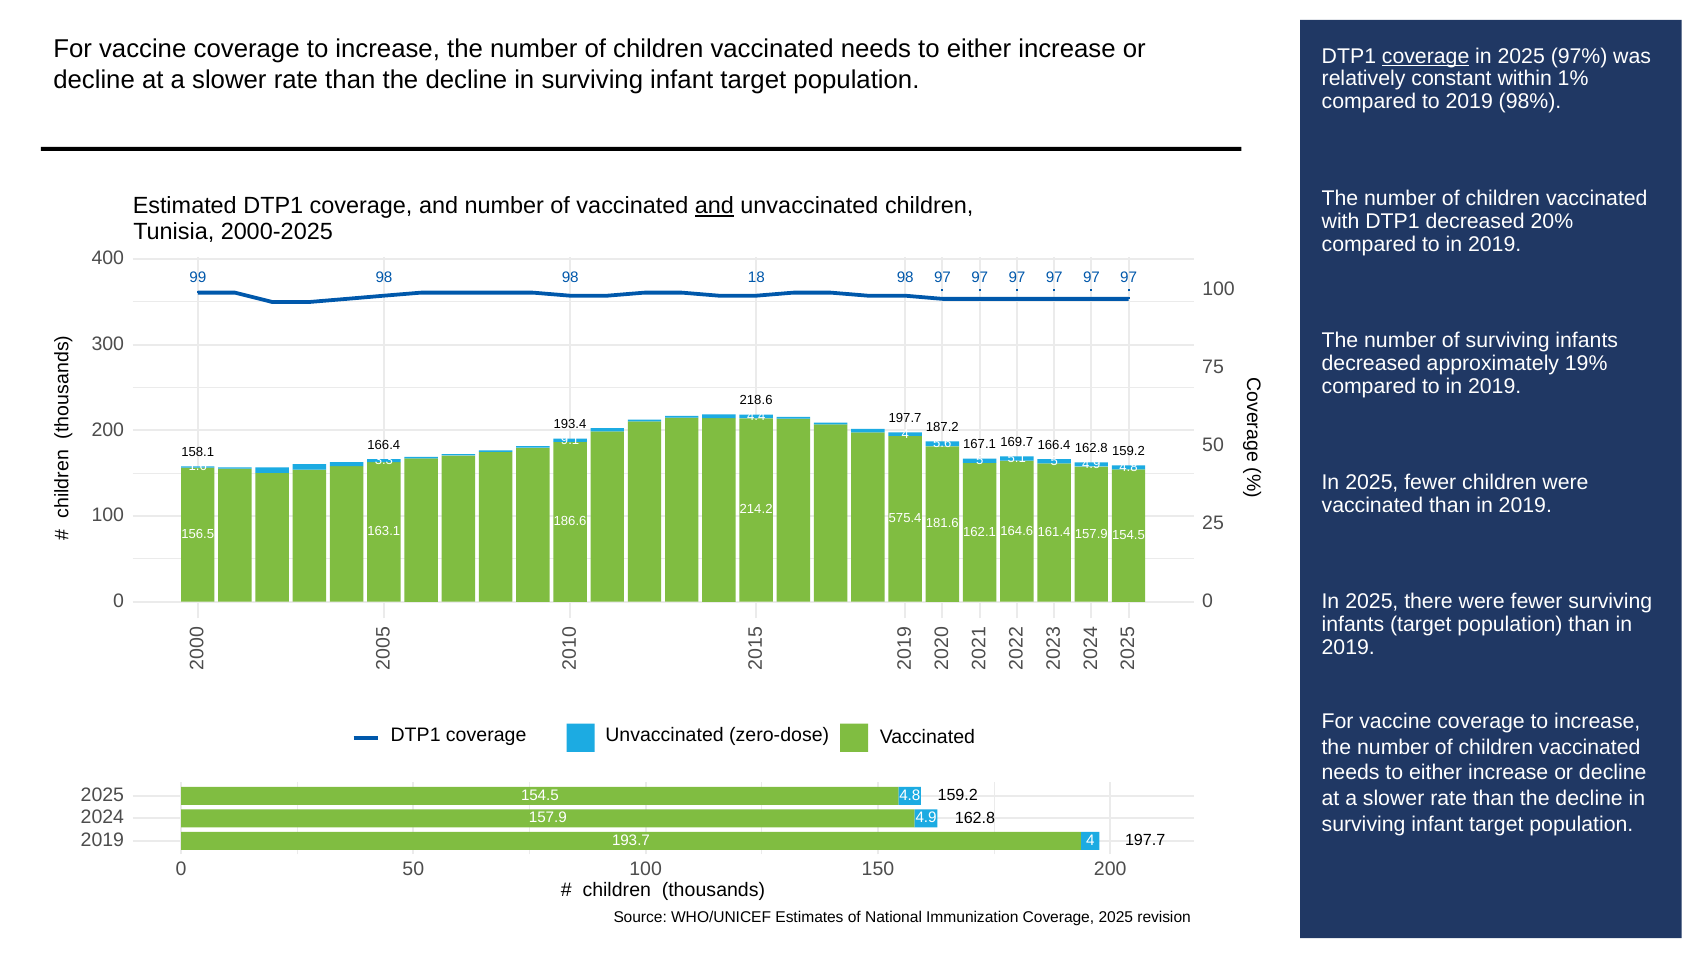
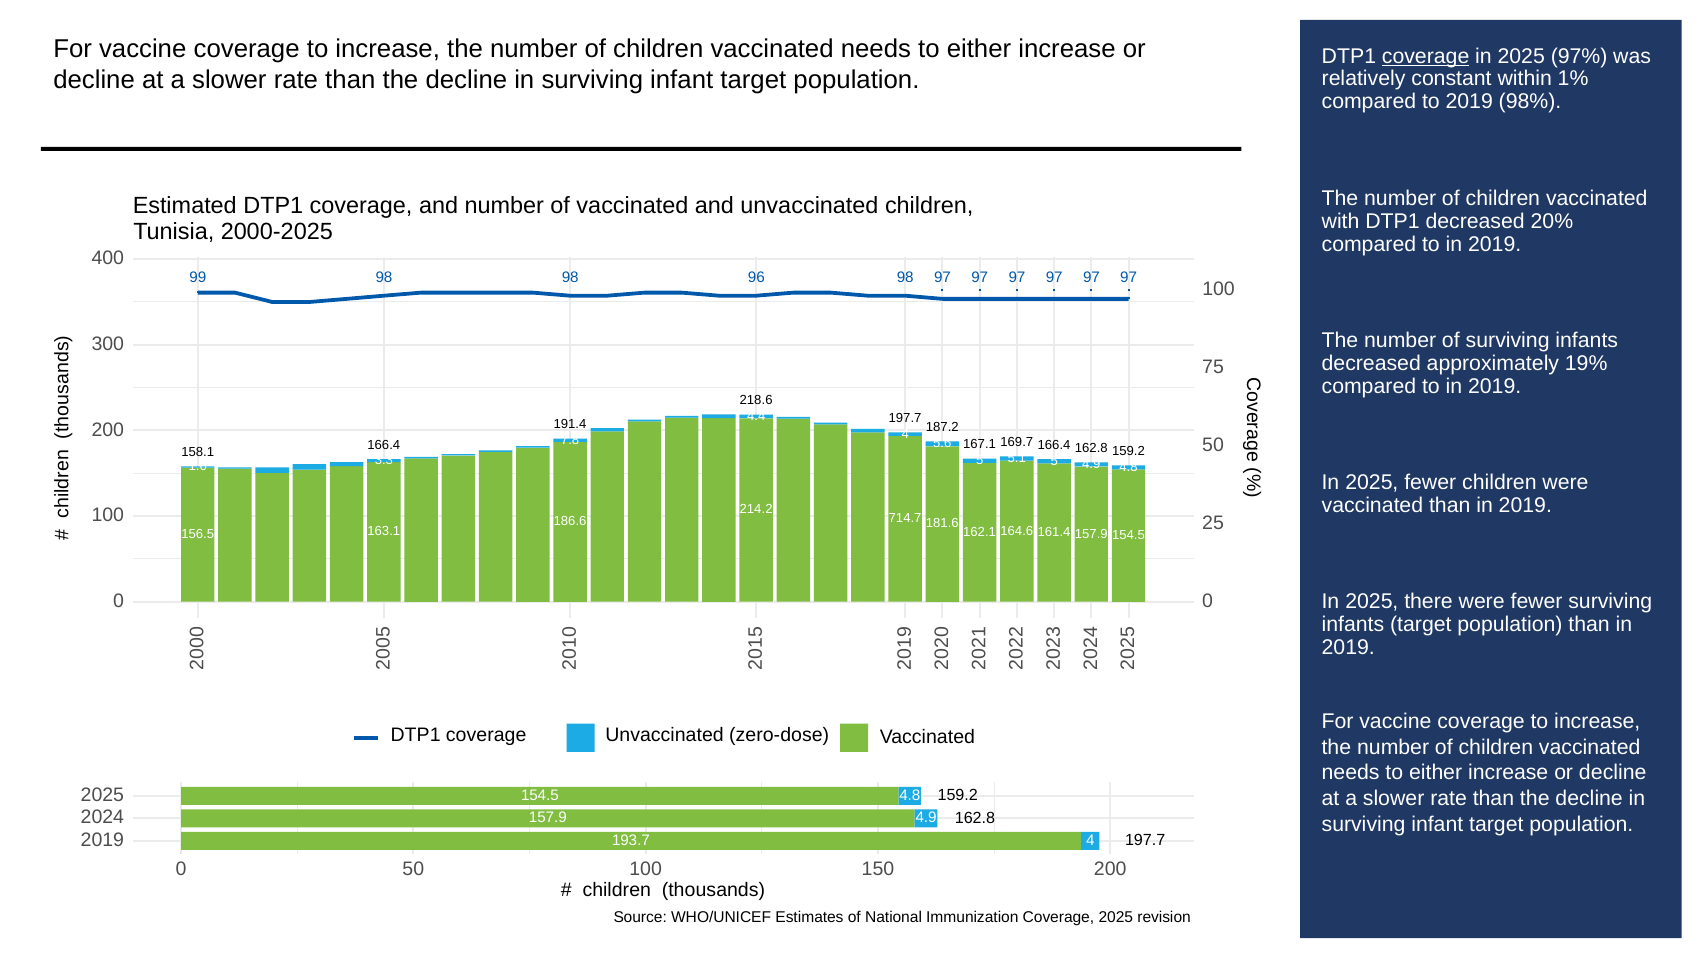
and at (714, 206) underline: present -> none
18: 18 -> 96
193.4: 193.4 -> 191.4
9.1: 9.1 -> 7.8
575.4: 575.4 -> 714.7
